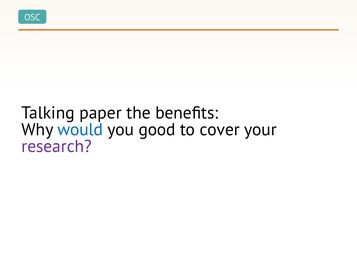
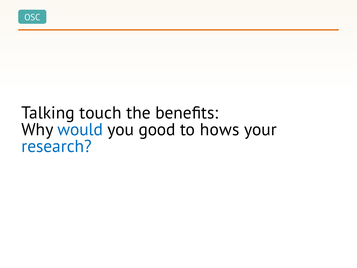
paper: paper -> touch
cover: cover -> hows
research colour: purple -> blue
